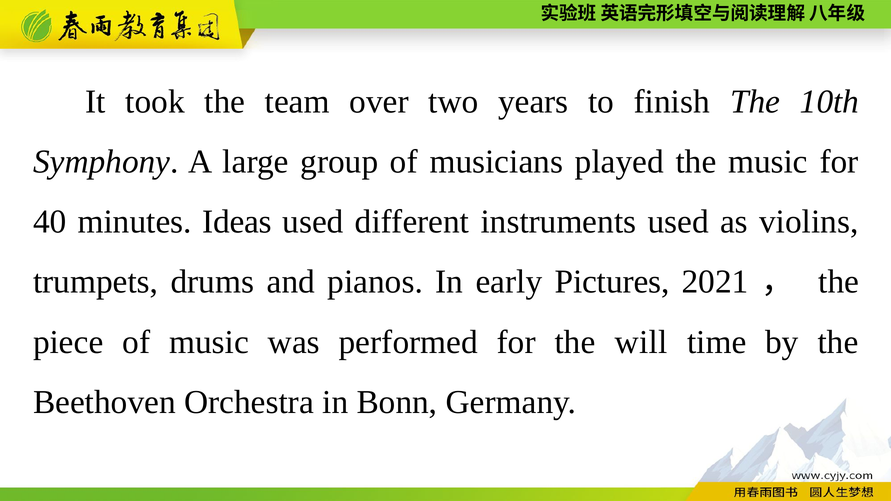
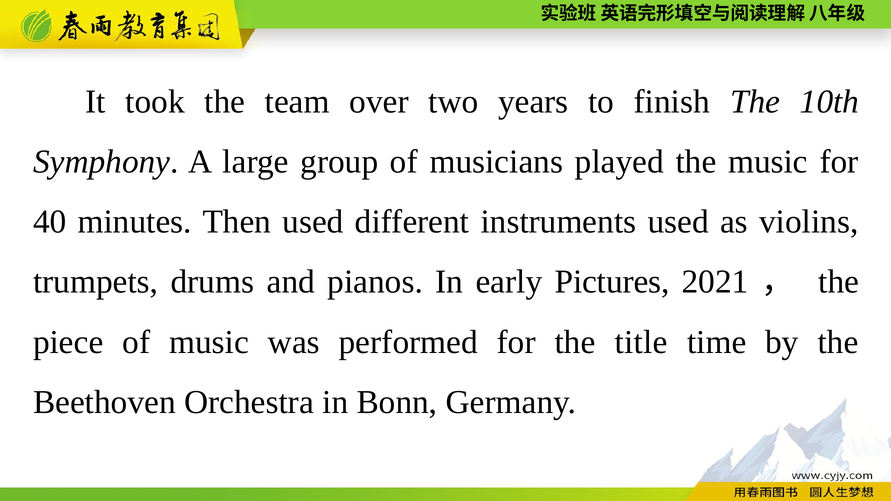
Ideas: Ideas -> Then
will: will -> title
